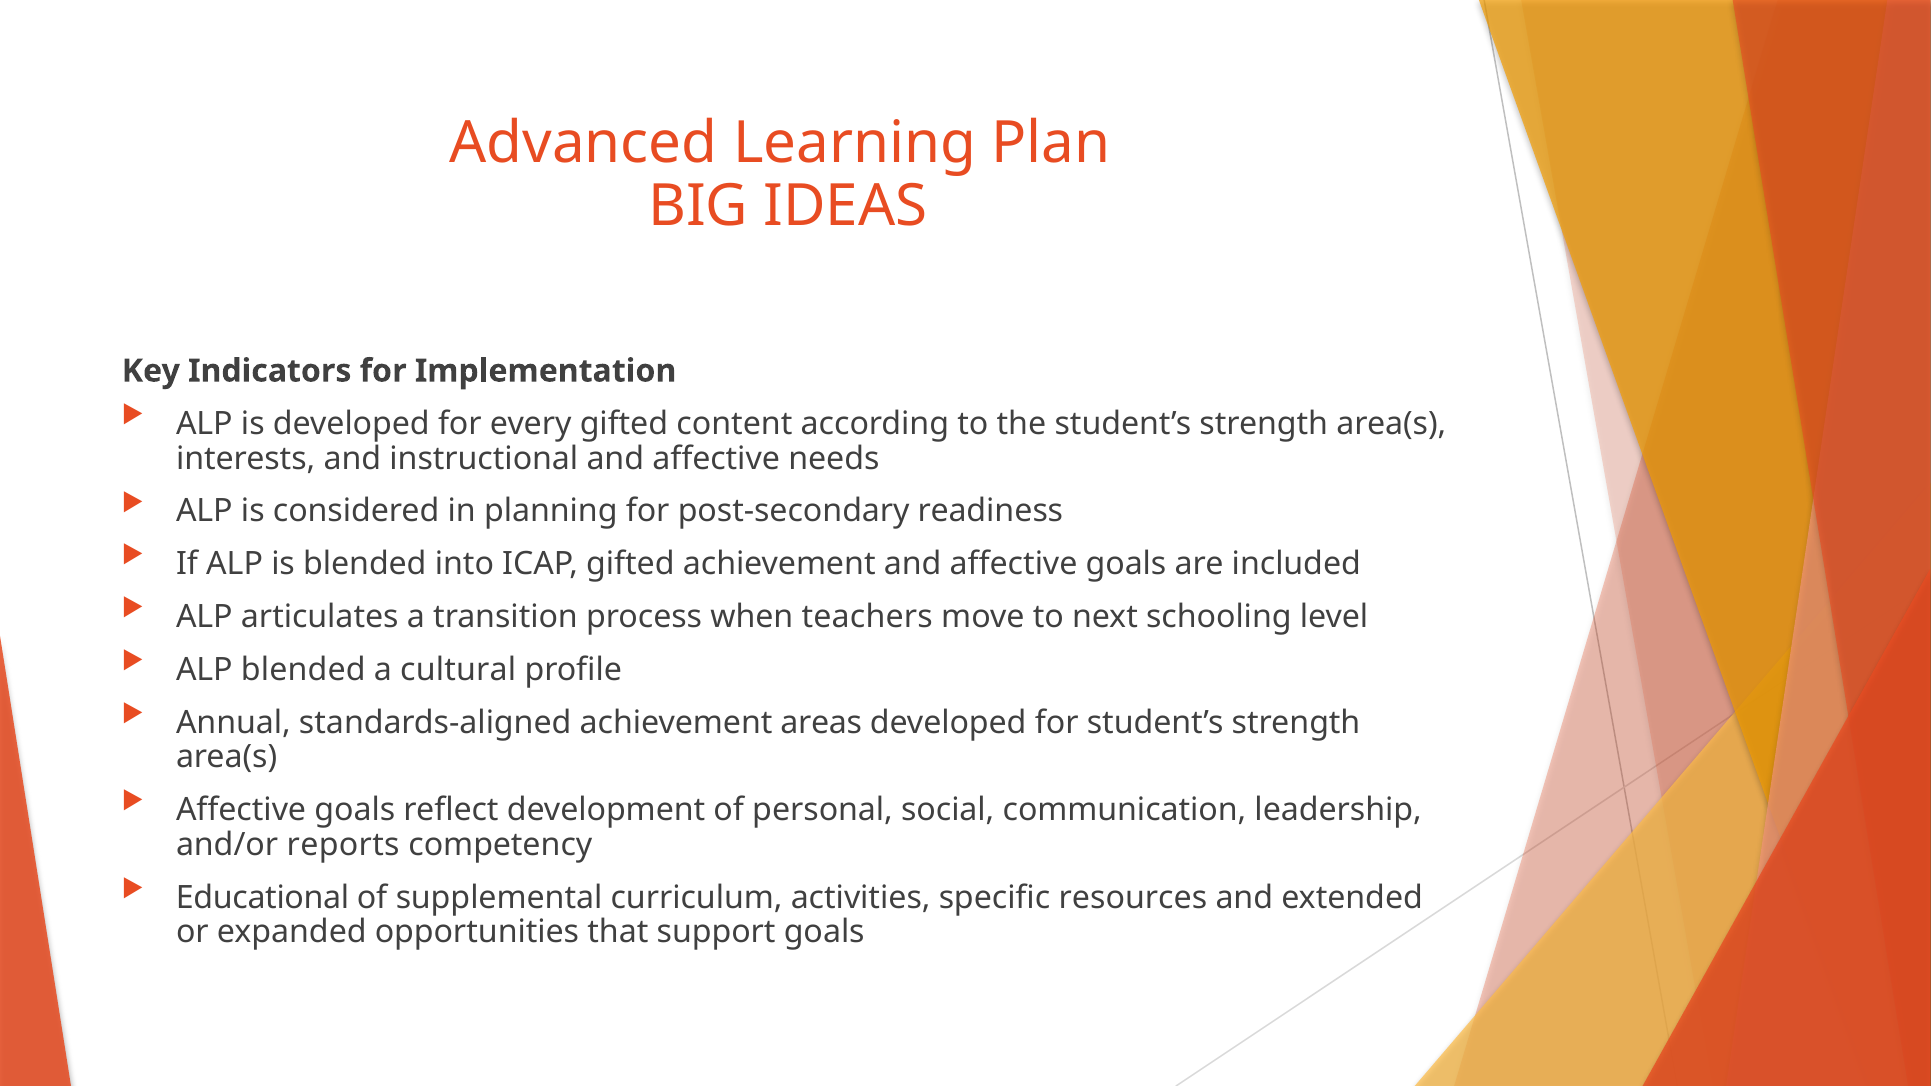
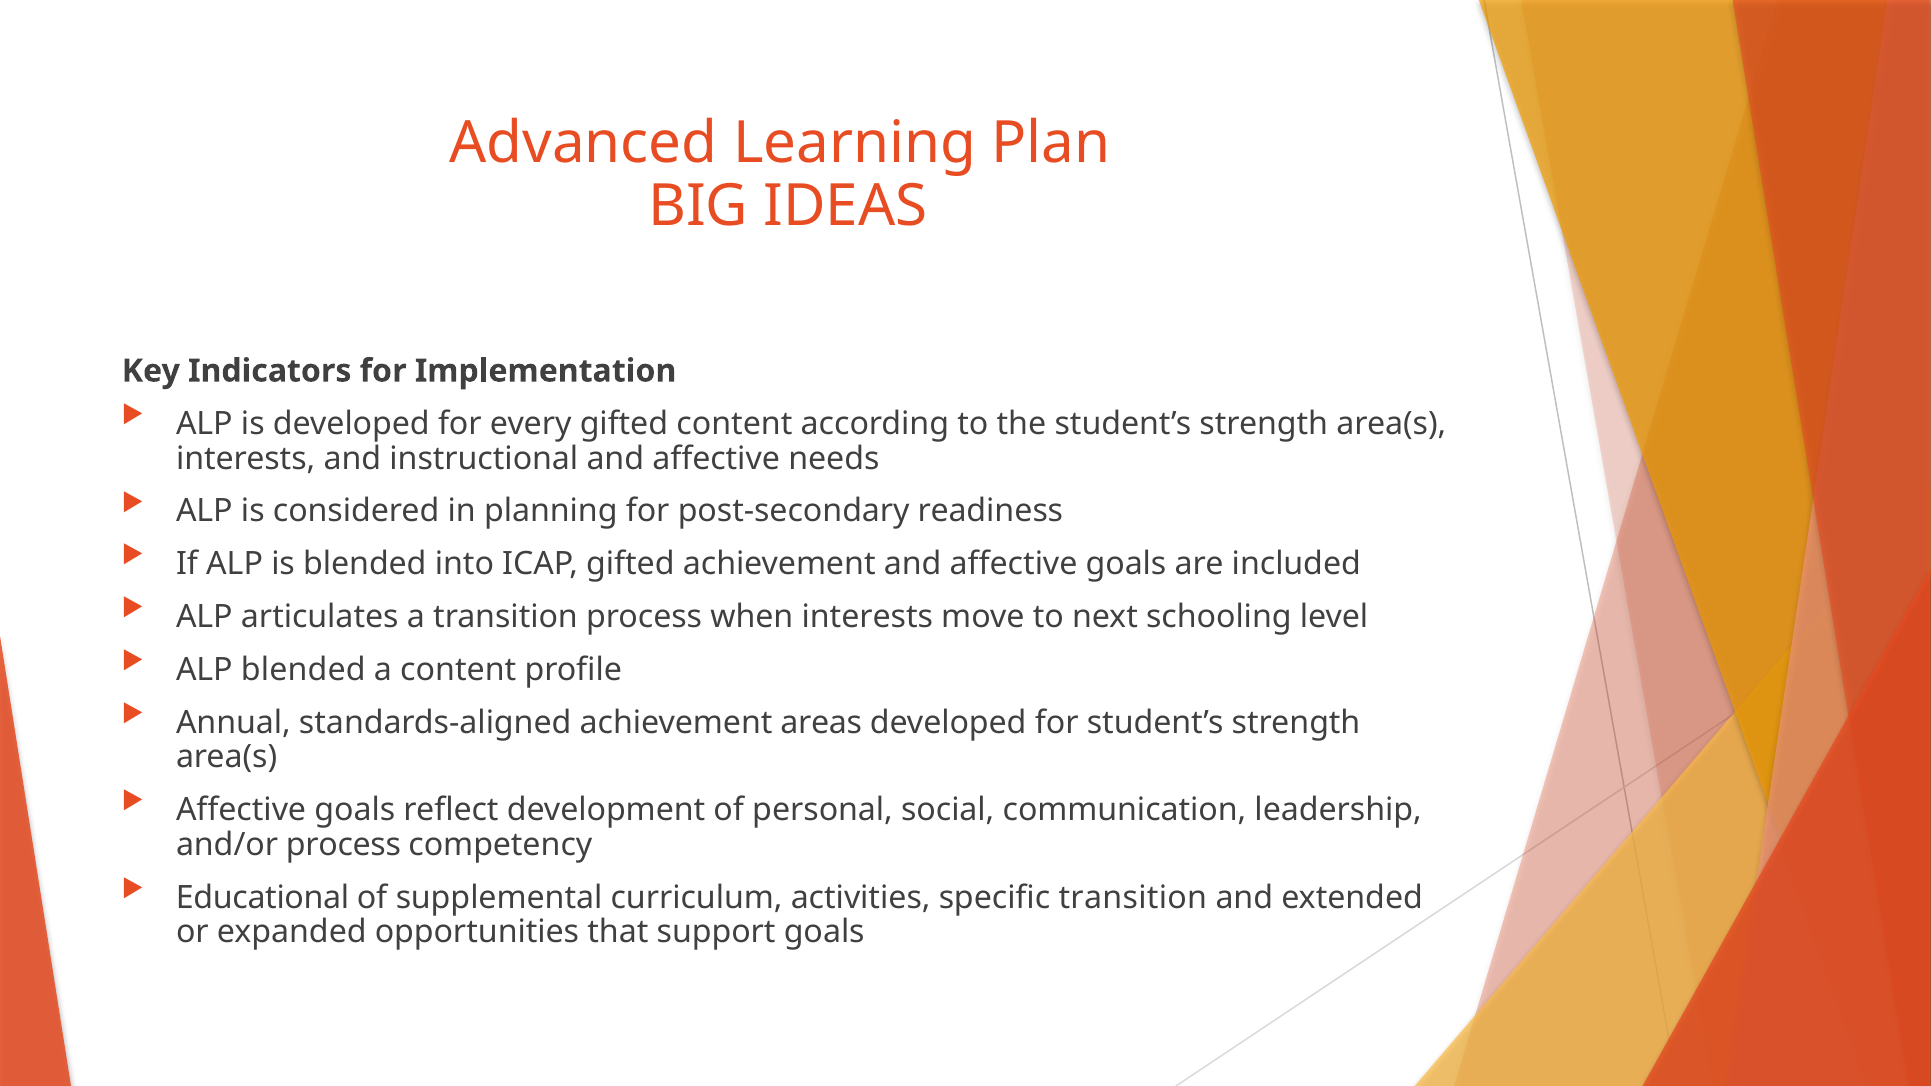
when teachers: teachers -> interests
a cultural: cultural -> content
and/or reports: reports -> process
specific resources: resources -> transition
